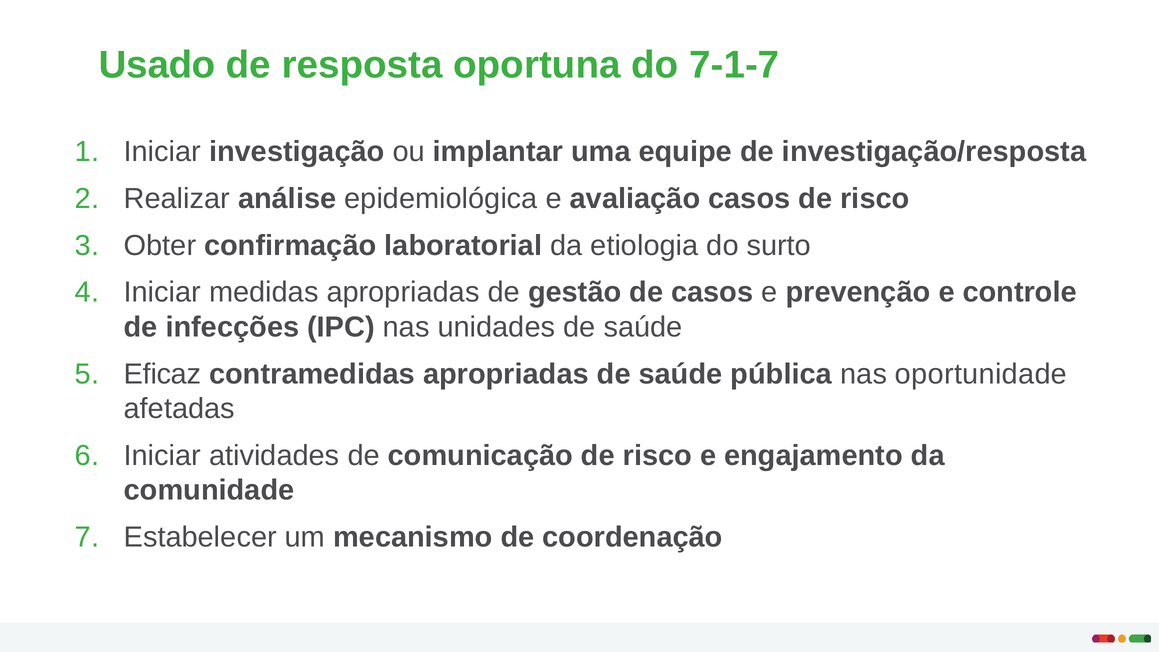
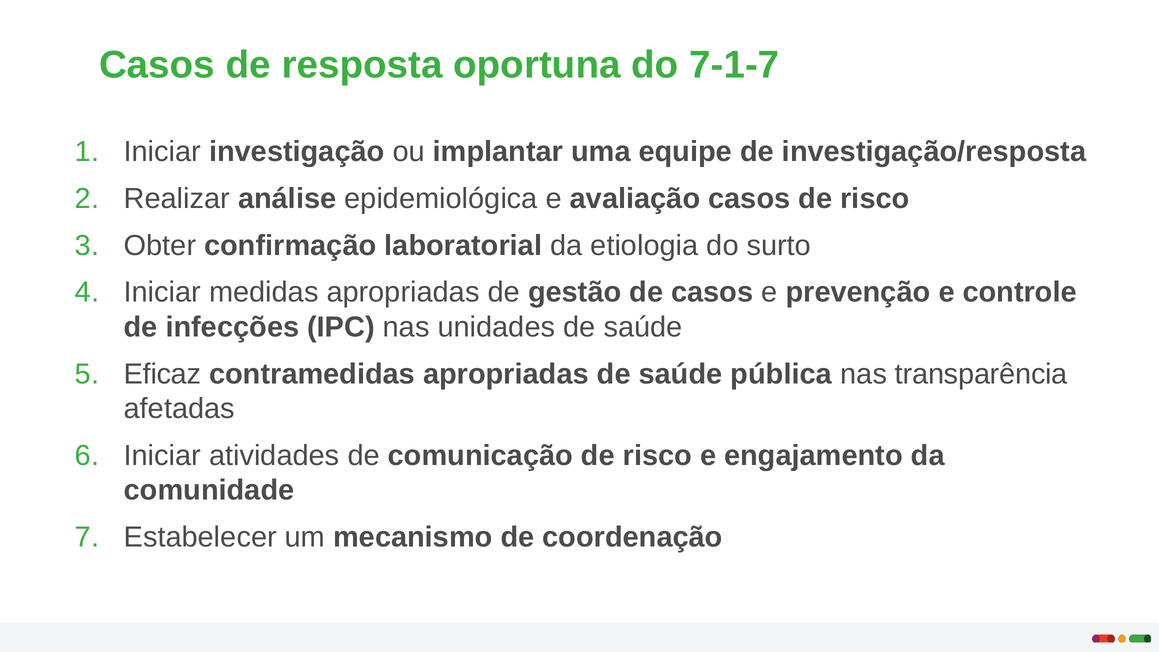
Usado at (157, 65): Usado -> Casos
oportunidade: oportunidade -> transparência
